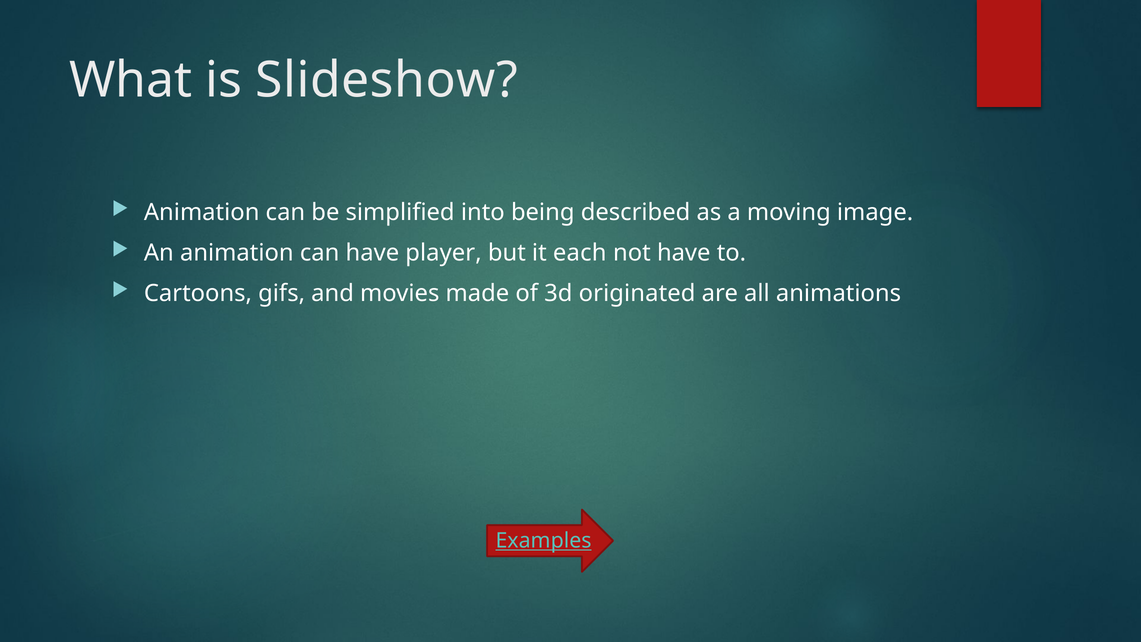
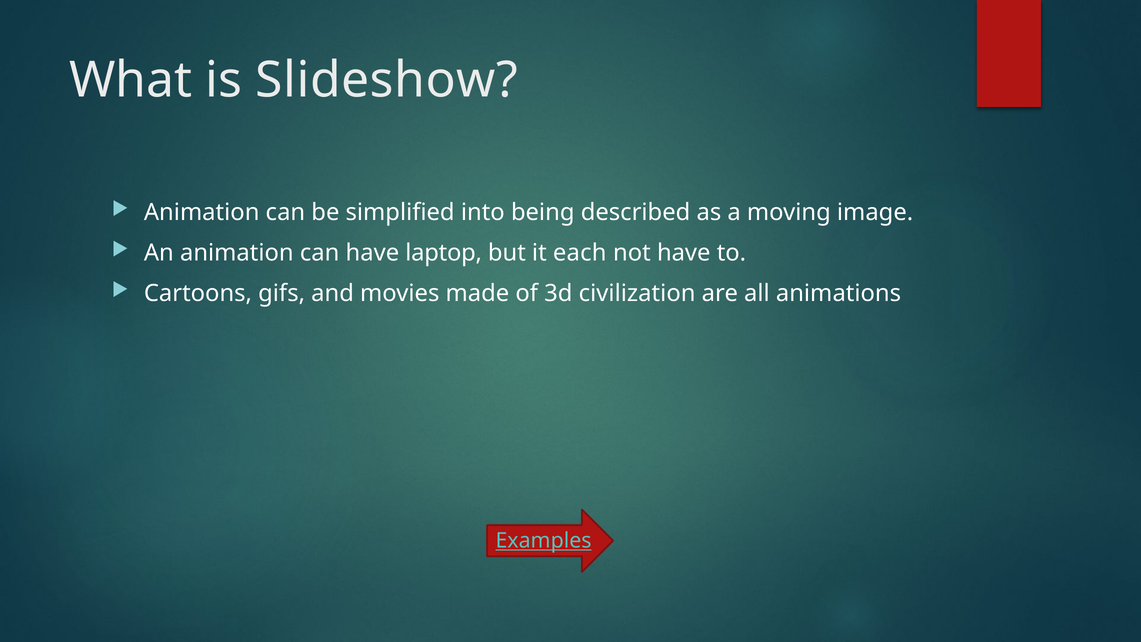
player: player -> laptop
originated: originated -> civilization
